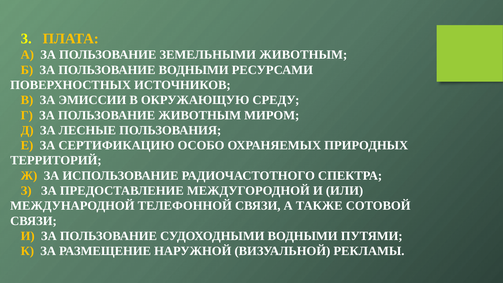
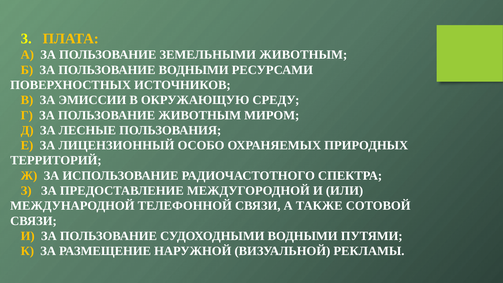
СЕРТИФИКАЦИЮ: СЕРТИФИКАЦИЮ -> ЛИЦЕНЗИОННЫЙ
